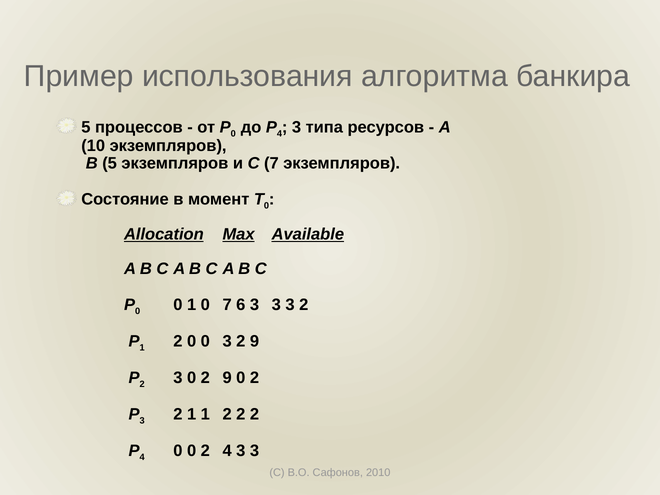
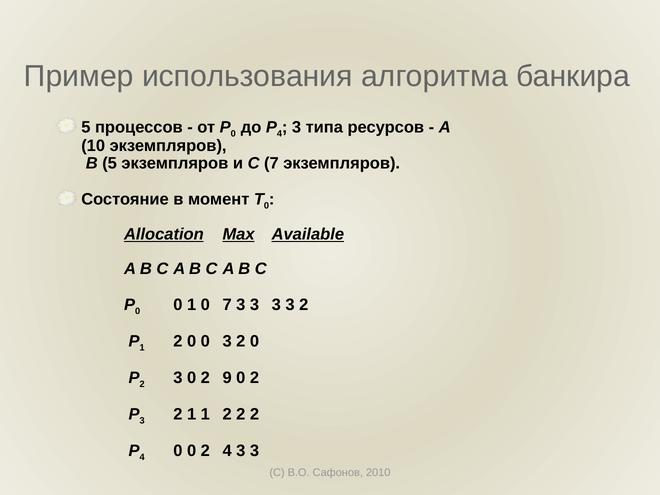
7 6: 6 -> 3
3 2 9: 9 -> 0
